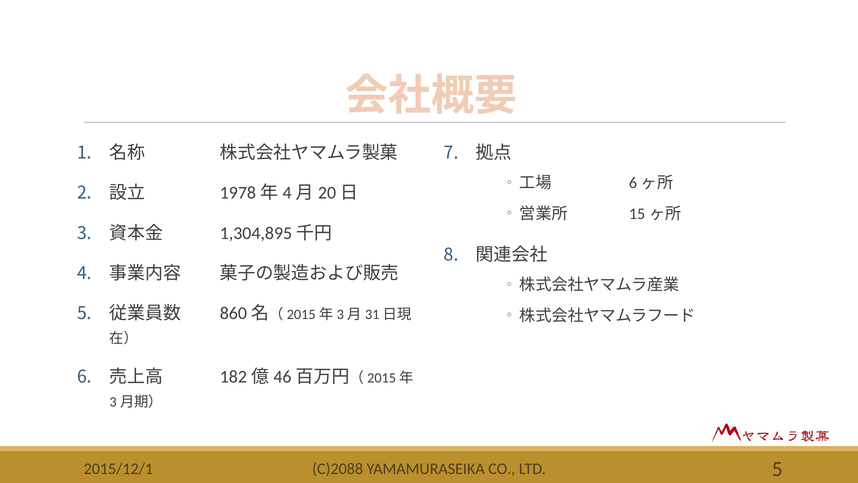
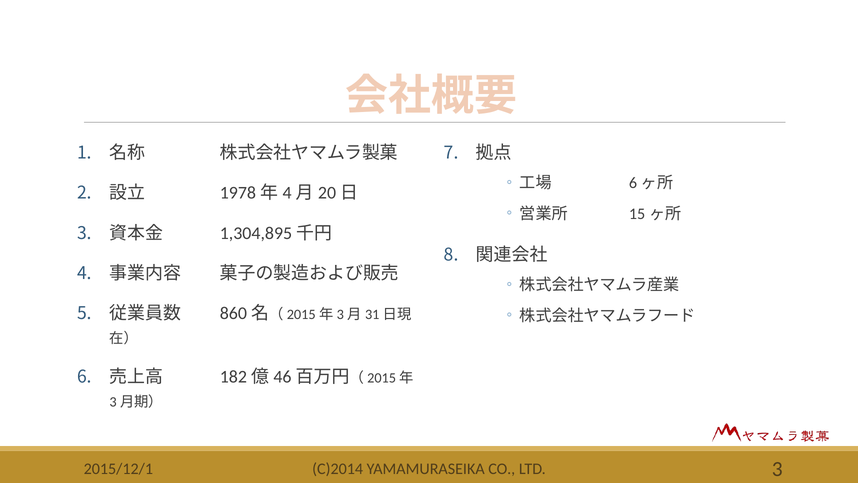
C)2088: C)2088 -> C)2014
LTD 5: 5 -> 3
